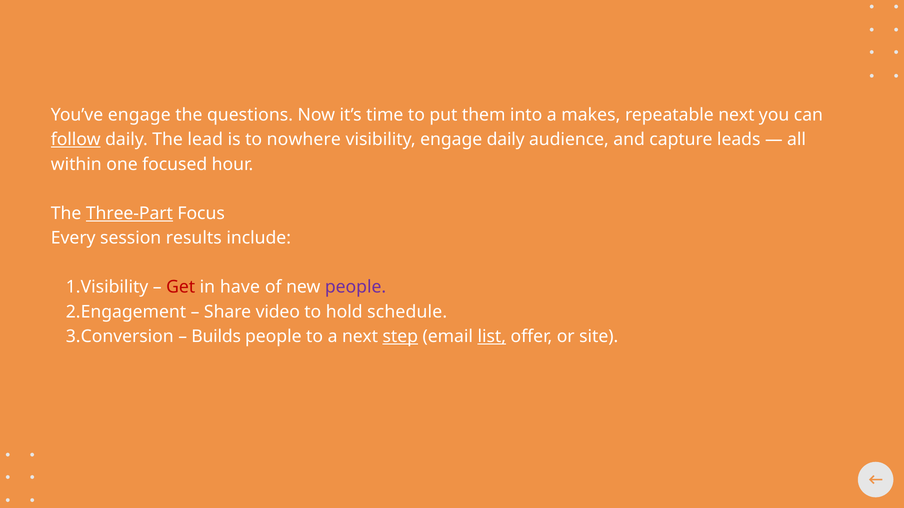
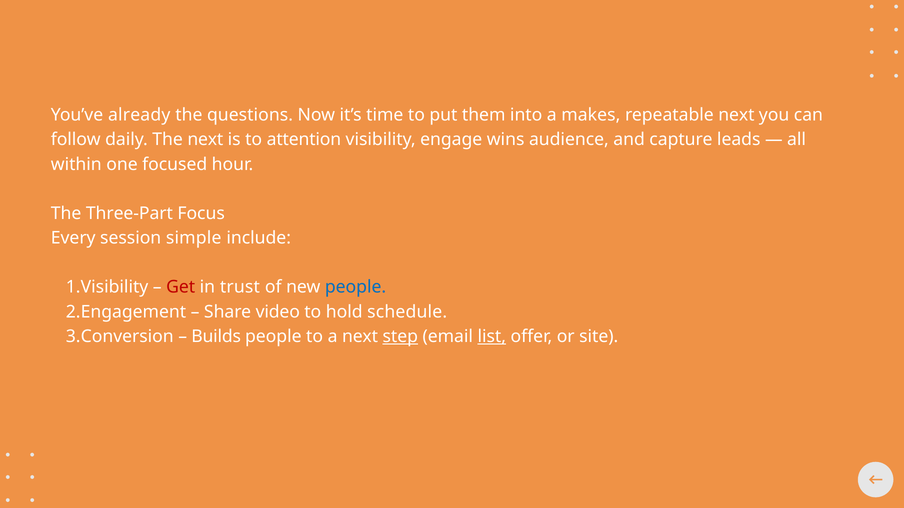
You’ve engage: engage -> already
follow underline: present -> none
The lead: lead -> next
nowhere: nowhere -> attention
engage daily: daily -> wins
Three-Part underline: present -> none
results: results -> simple
have: have -> trust
people at (356, 287) colour: purple -> blue
